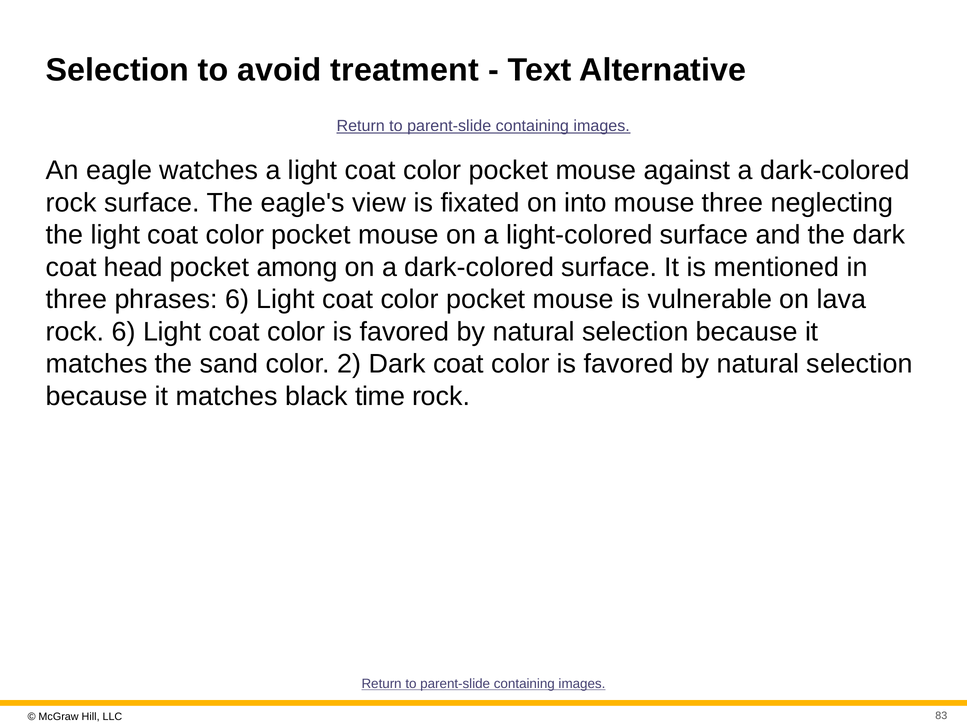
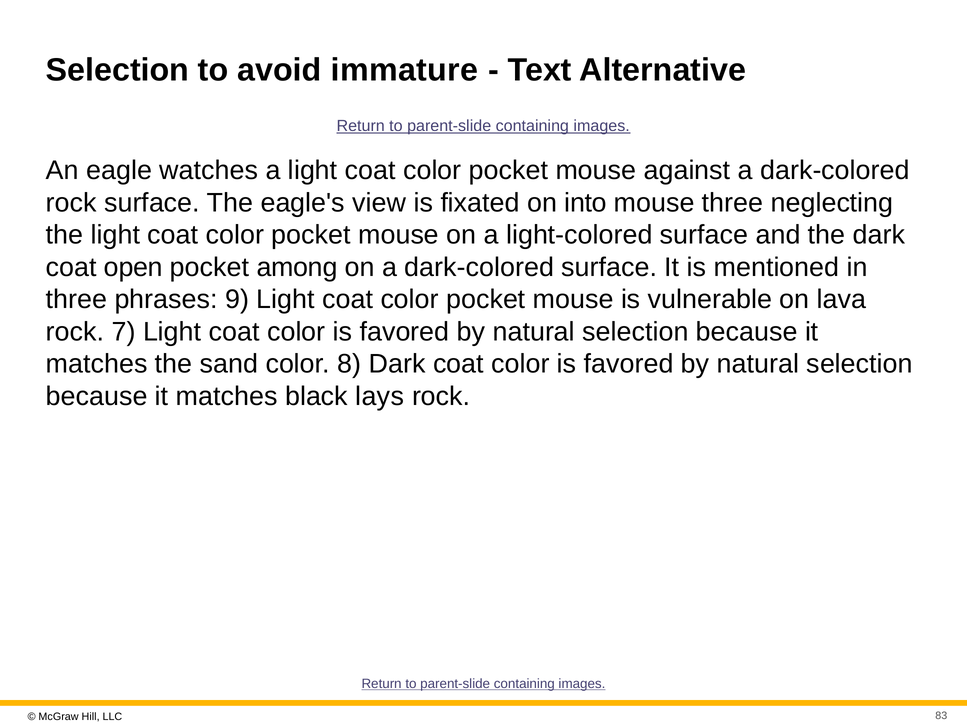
treatment: treatment -> immature
head: head -> open
phrases 6: 6 -> 9
rock 6: 6 -> 7
2: 2 -> 8
time: time -> lays
